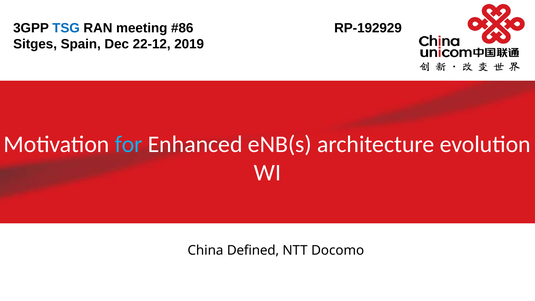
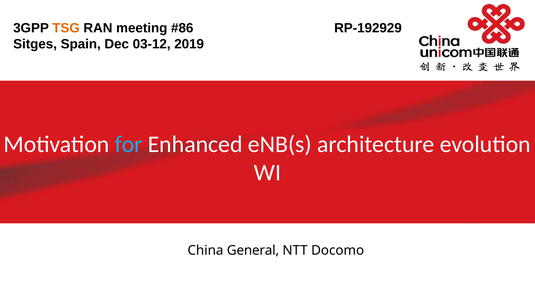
TSG colour: blue -> orange
22-12: 22-12 -> 03-12
Defined: Defined -> General
